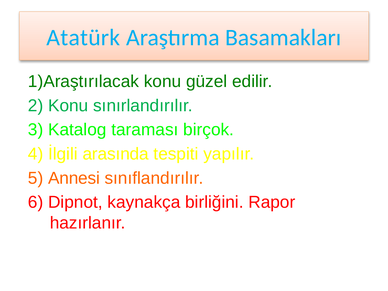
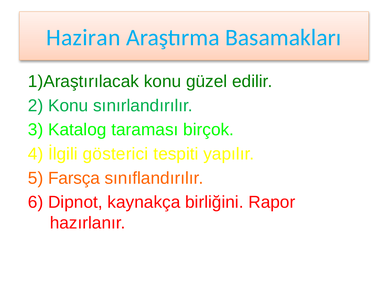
Atatürk: Atatürk -> Haziran
arasında: arasında -> gösterici
Annesi: Annesi -> Farsça
